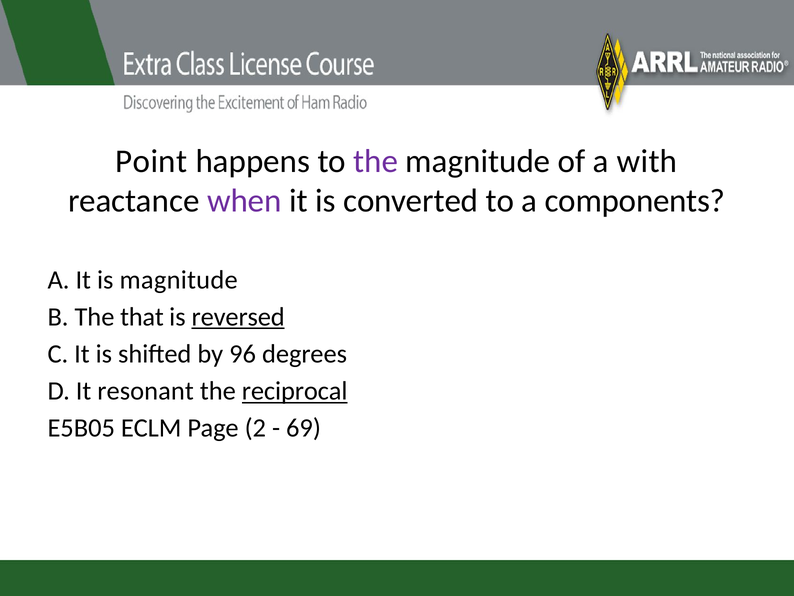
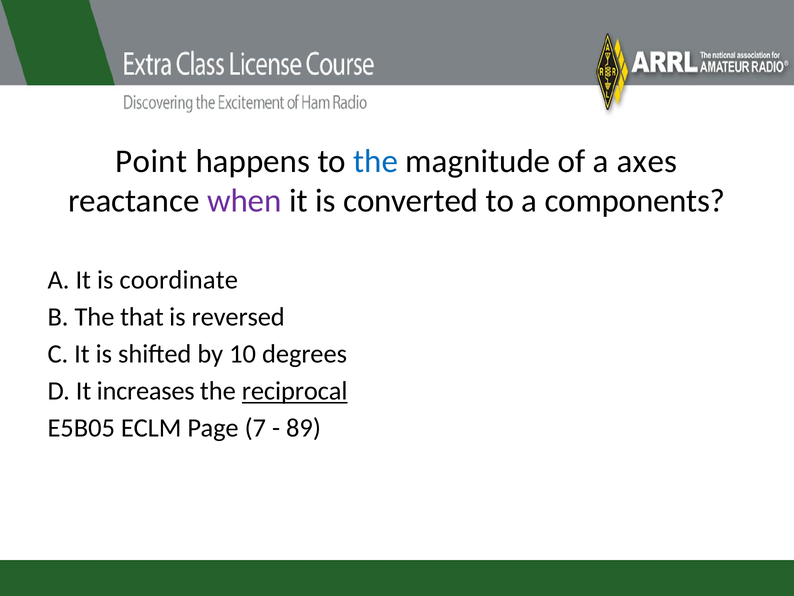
the at (376, 161) colour: purple -> blue
with: with -> axes
is magnitude: magnitude -> coordinate
reversed underline: present -> none
96: 96 -> 10
resonant: resonant -> increases
2: 2 -> 7
69: 69 -> 89
